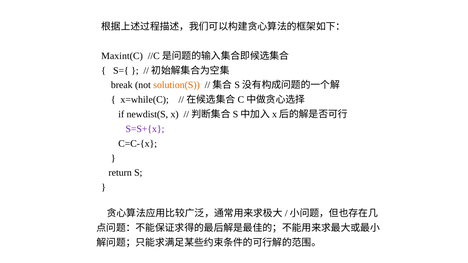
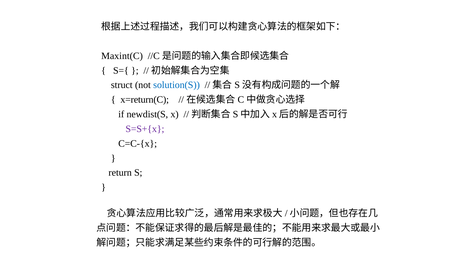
break: break -> struct
solution(S colour: orange -> blue
x=while(C: x=while(C -> x=return(C
